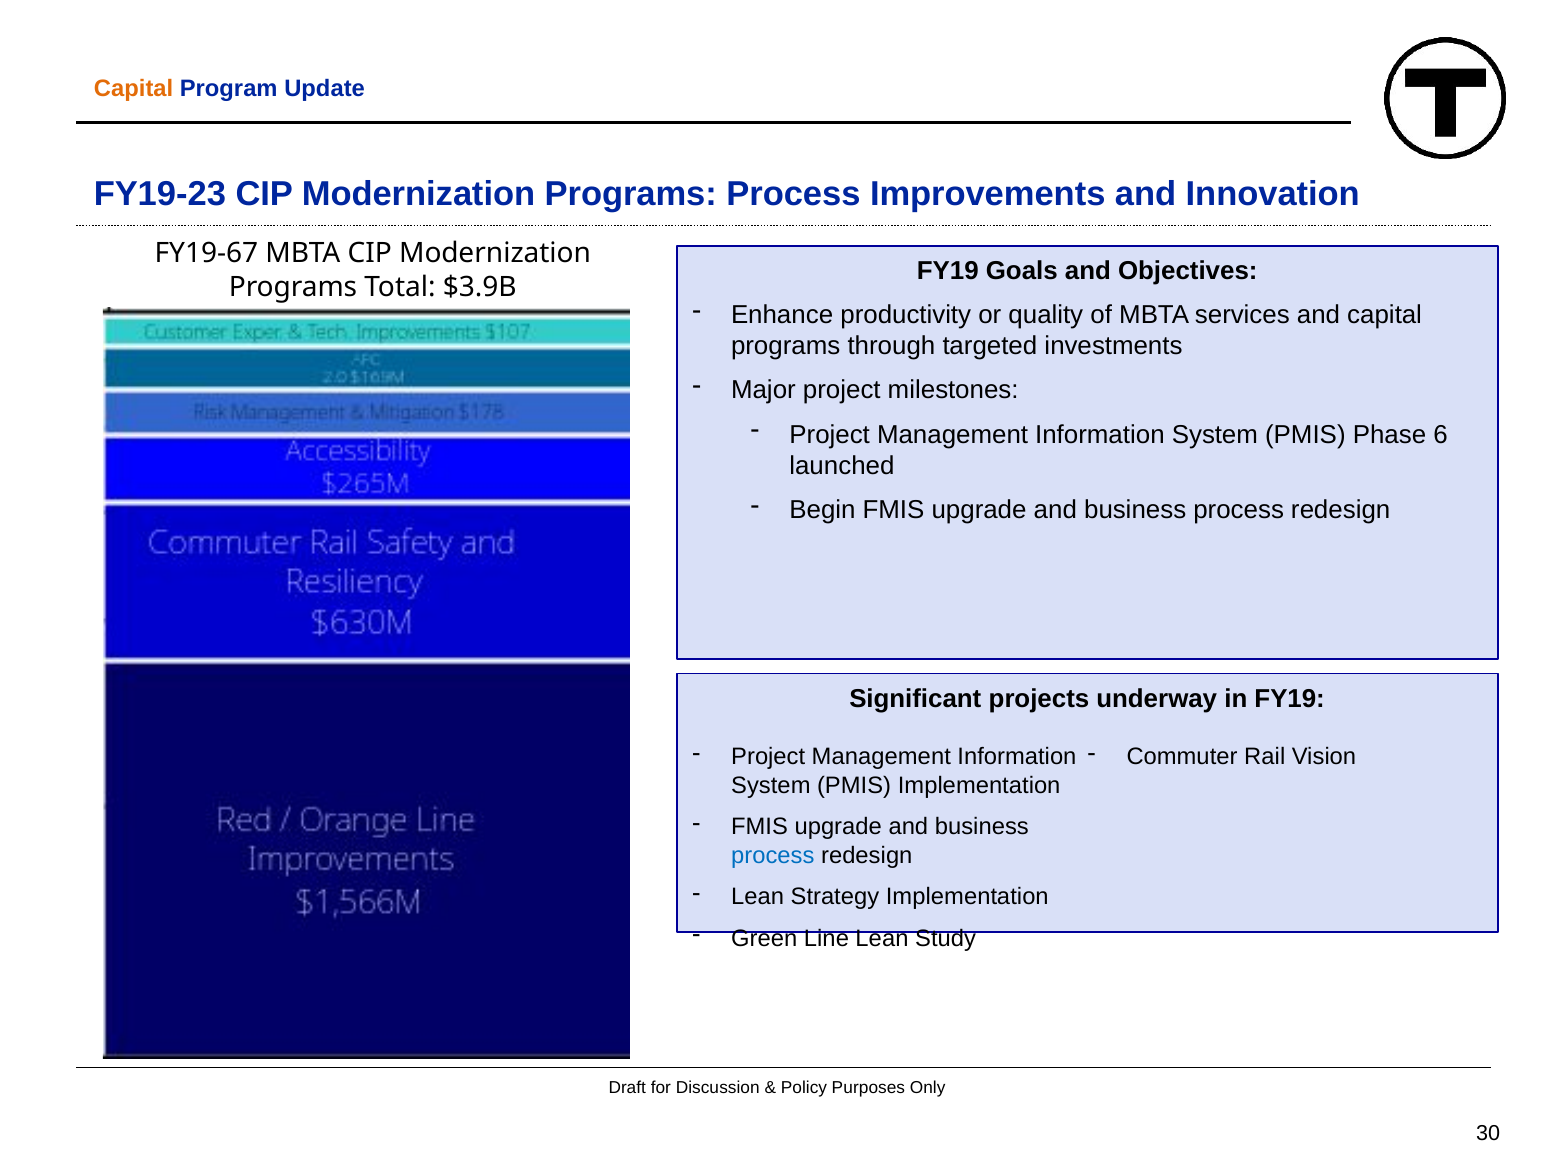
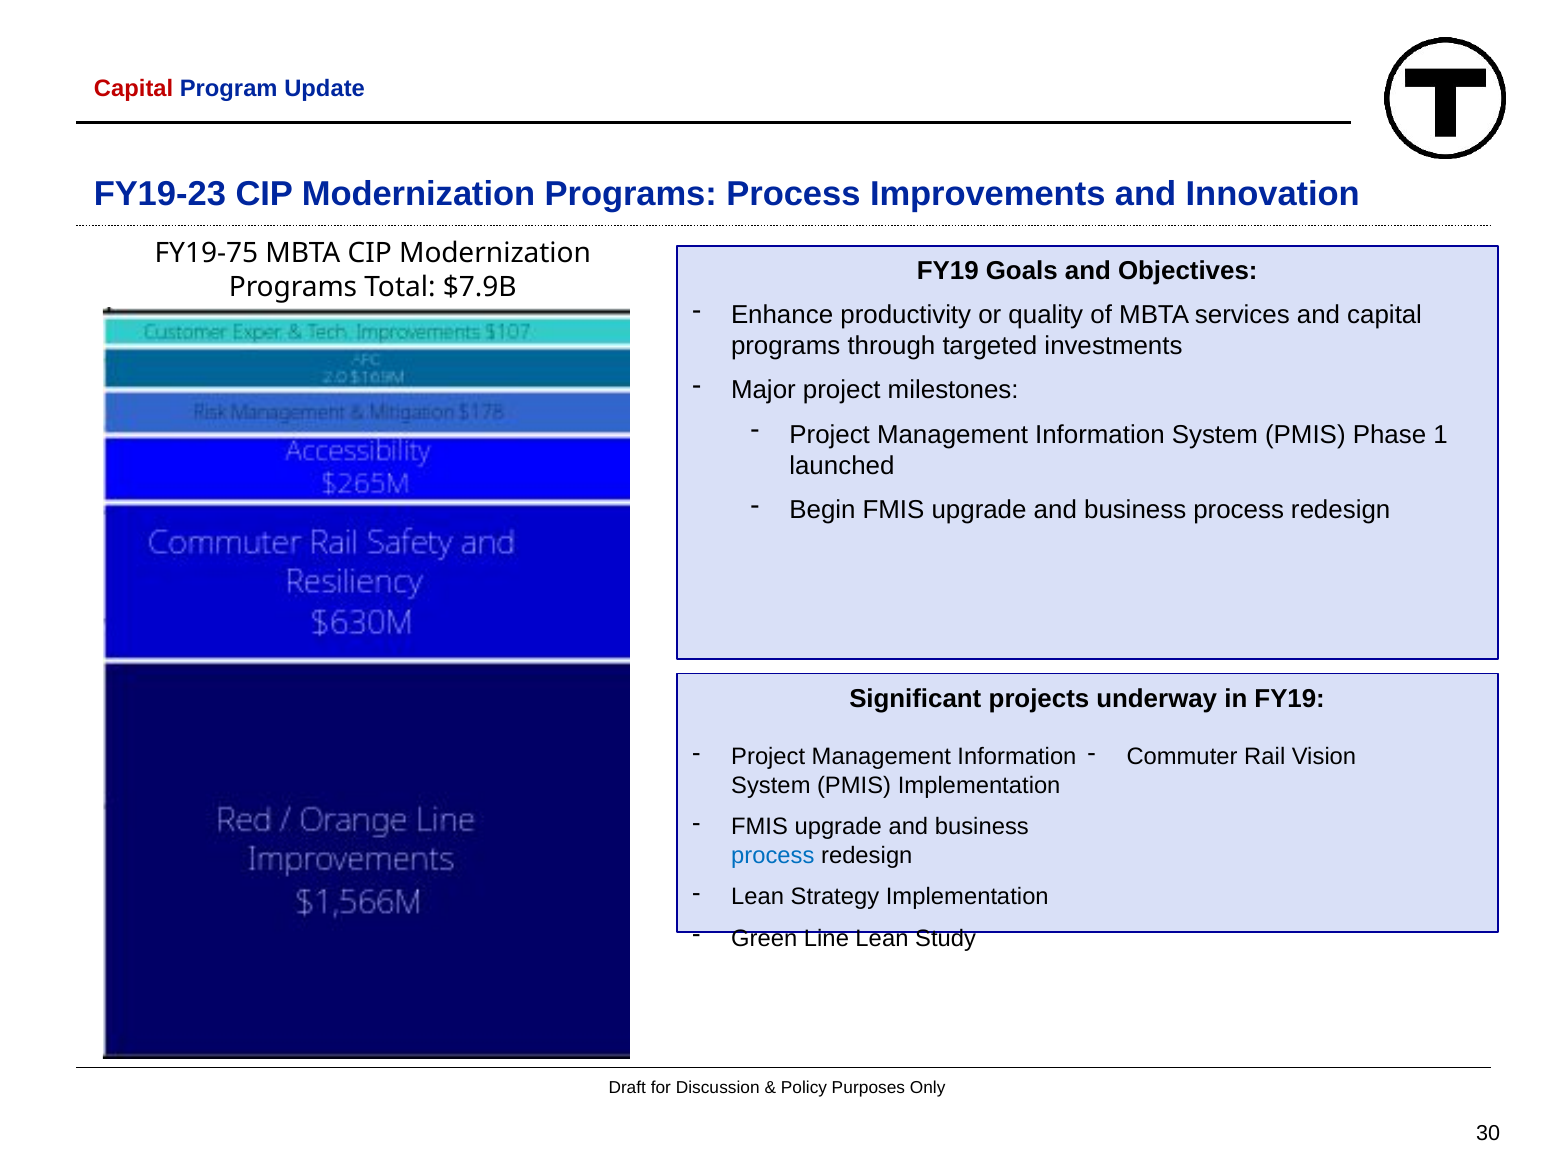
Capital at (134, 88) colour: orange -> red
FY19-67: FY19-67 -> FY19-75
$3.9B: $3.9B -> $7.9B
6: 6 -> 1
